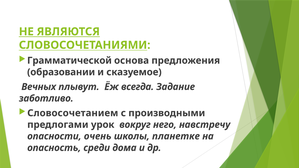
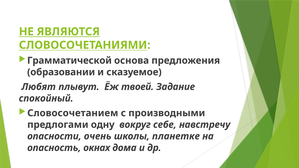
Вечных: Вечных -> Любят
всегда: всегда -> твоей
заботливо: заботливо -> спокойный
урок: урок -> одну
него: него -> себе
среди: среди -> окнах
